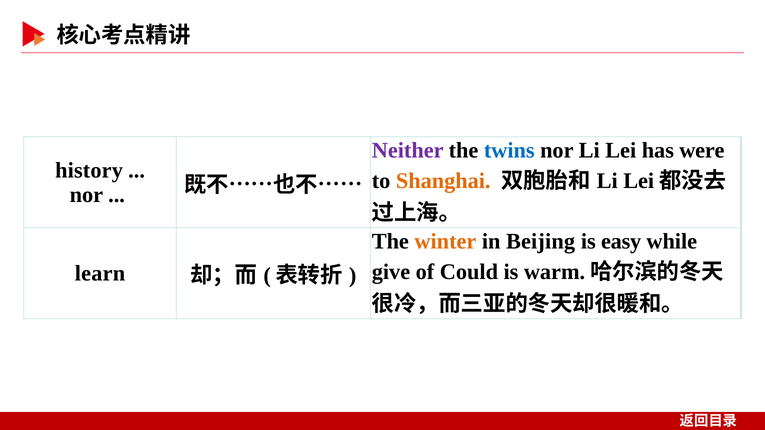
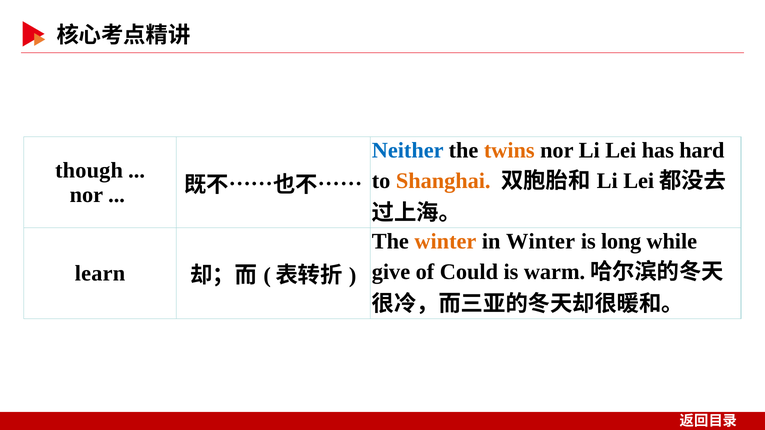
Neither colour: purple -> blue
twins colour: blue -> orange
were: were -> hard
history: history -> though
in Beijing: Beijing -> Winter
easy: easy -> long
